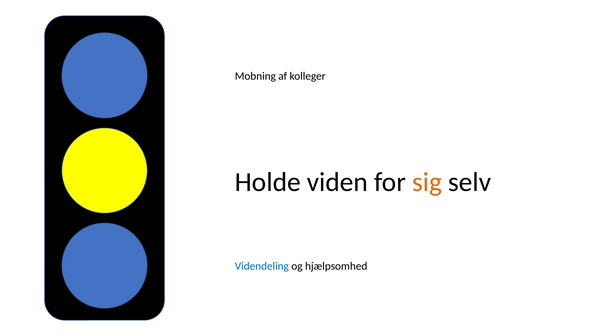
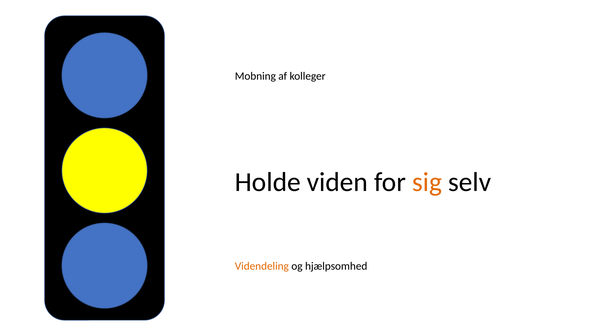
Videndeling colour: blue -> orange
